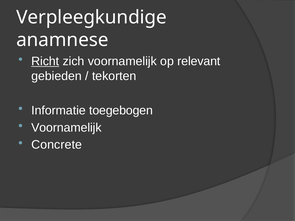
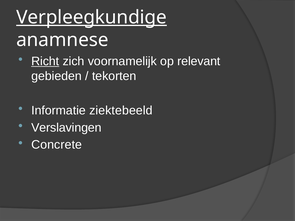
Verpleegkundige underline: none -> present
toegebogen: toegebogen -> ziektebeeld
Voornamelijk at (66, 128): Voornamelijk -> Verslavingen
